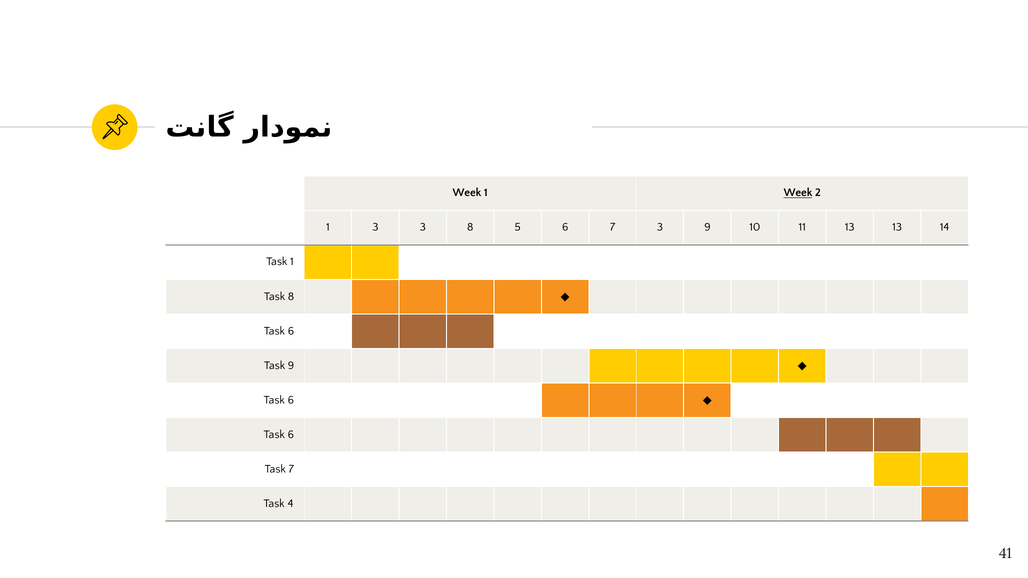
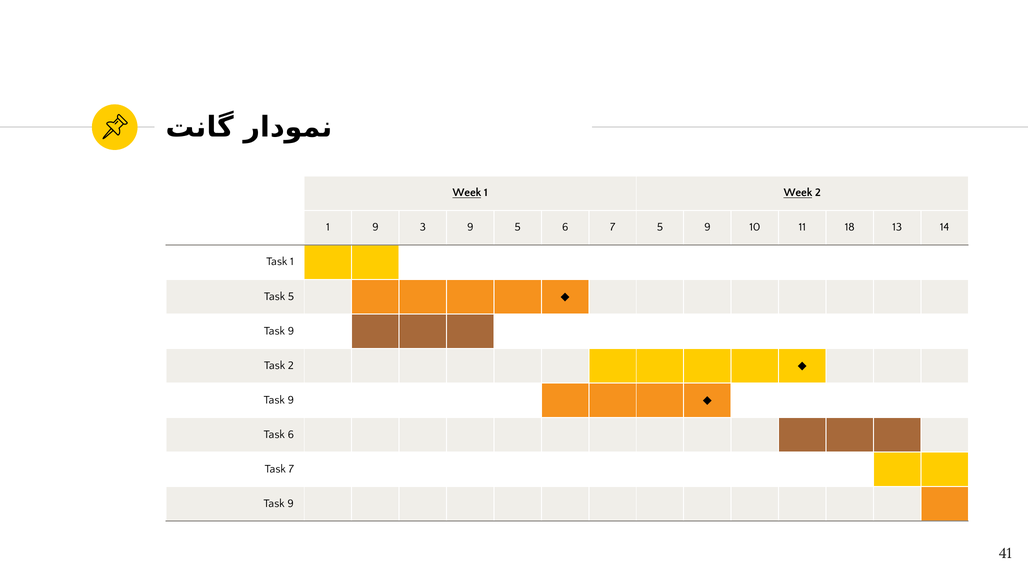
Week at (467, 193) underline: none -> present
1 3: 3 -> 9
3 8: 8 -> 9
7 3: 3 -> 5
11 13: 13 -> 18
Task 8: 8 -> 5
6 at (291, 331): 6 -> 9
Task 9: 9 -> 2
6 at (291, 400): 6 -> 9
4 at (291, 504): 4 -> 9
